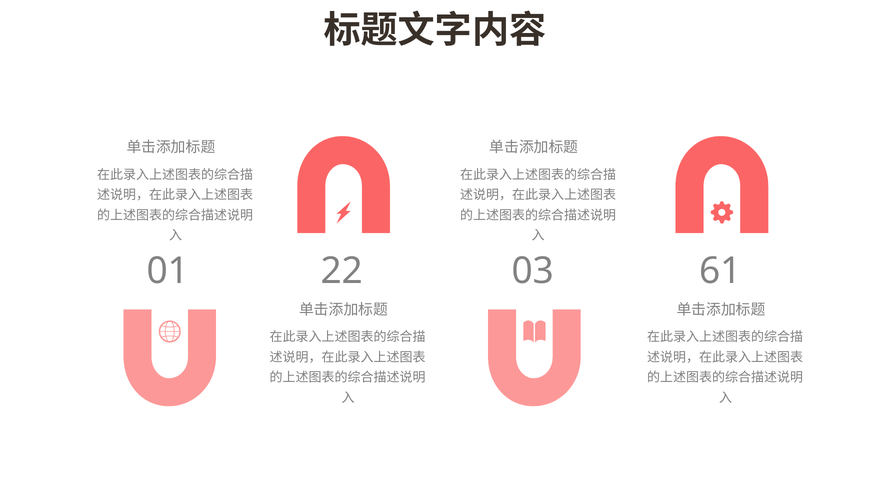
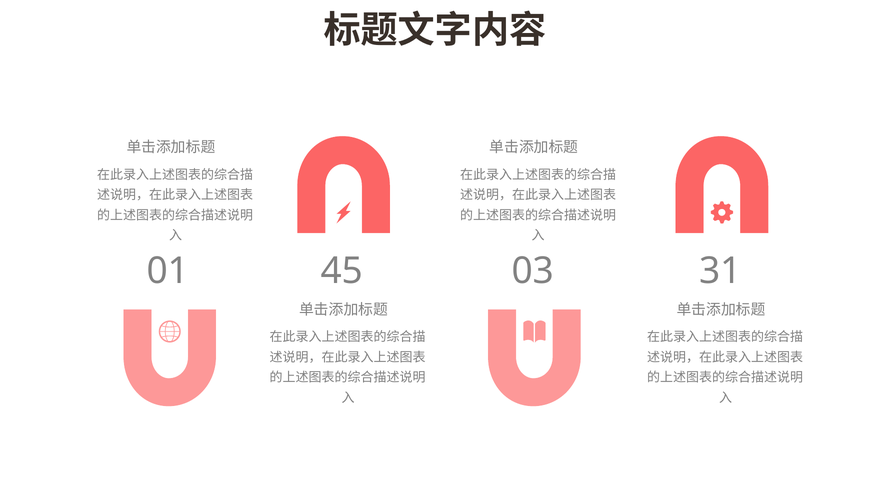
22: 22 -> 45
61: 61 -> 31
